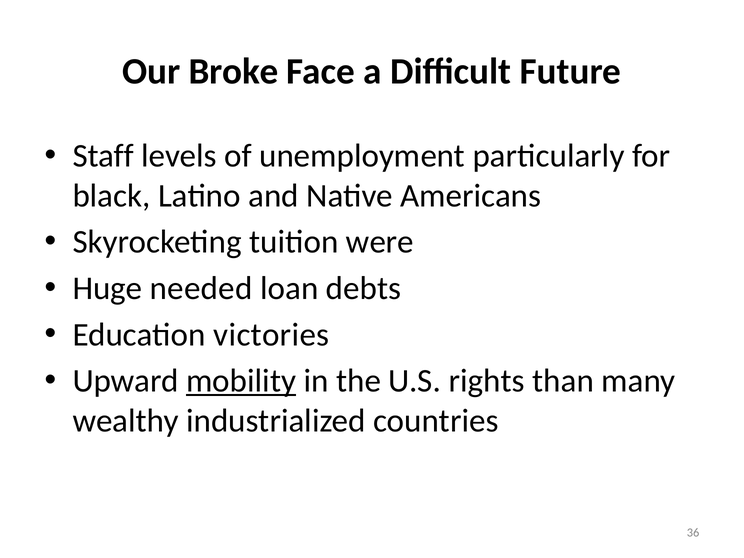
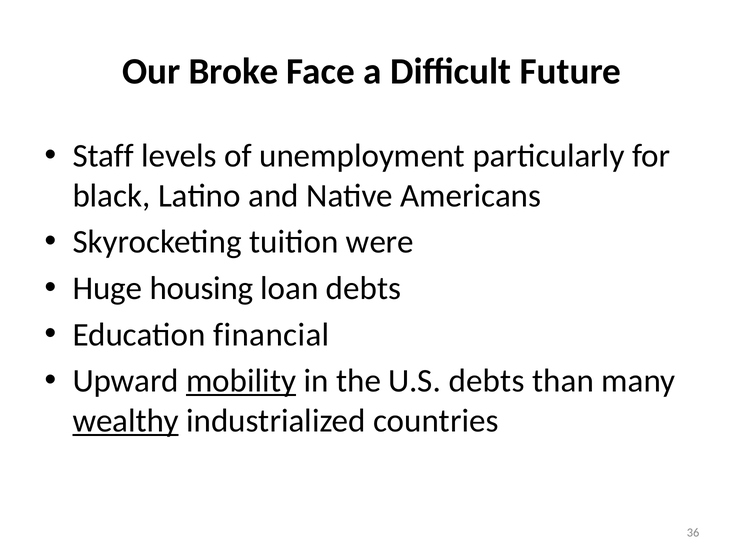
needed: needed -> housing
victories: victories -> financial
U.S rights: rights -> debts
wealthy underline: none -> present
